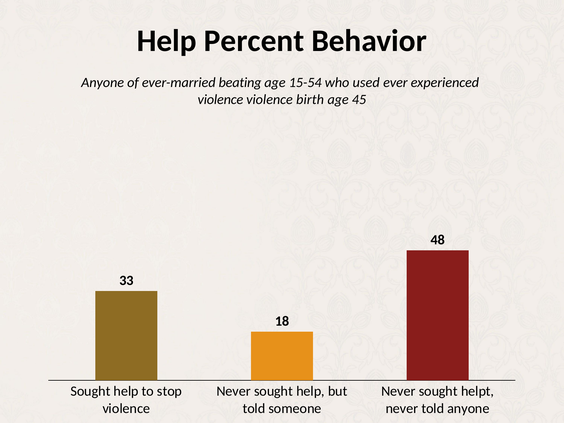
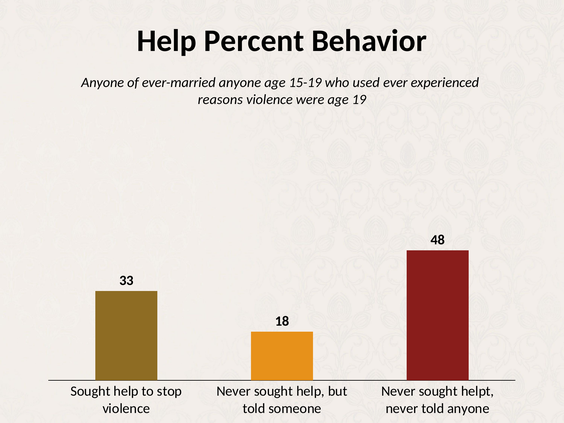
ever-married beating: beating -> anyone
15-54: 15-54 -> 15-19
violence at (220, 100): violence -> reasons
birth: birth -> were
45: 45 -> 19
